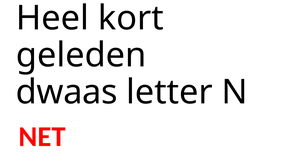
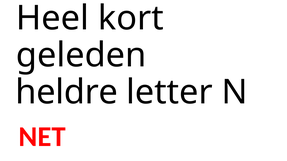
dwaas: dwaas -> heldre
